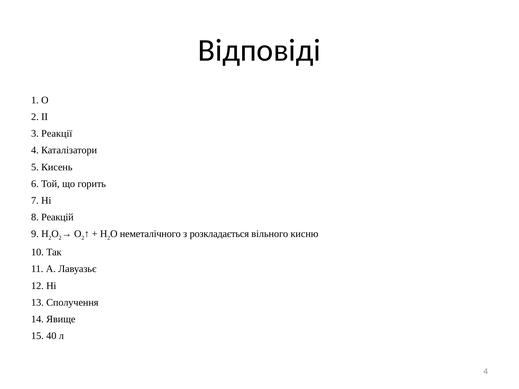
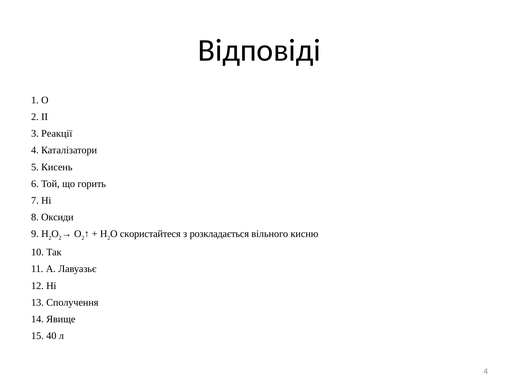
Реакцій: Реакцій -> Оксиди
неметалічного: неметалічного -> скористайтеся
